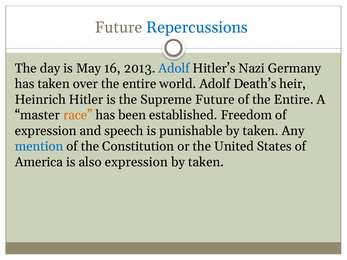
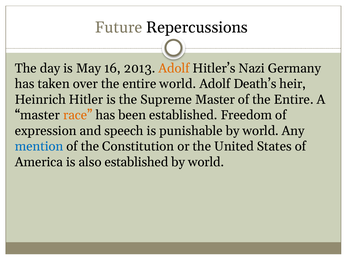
Repercussions colour: blue -> black
Adolf at (174, 68) colour: blue -> orange
Supreme Future: Future -> Master
punishable by taken: taken -> world
also expression: expression -> established
taken at (206, 162): taken -> world
